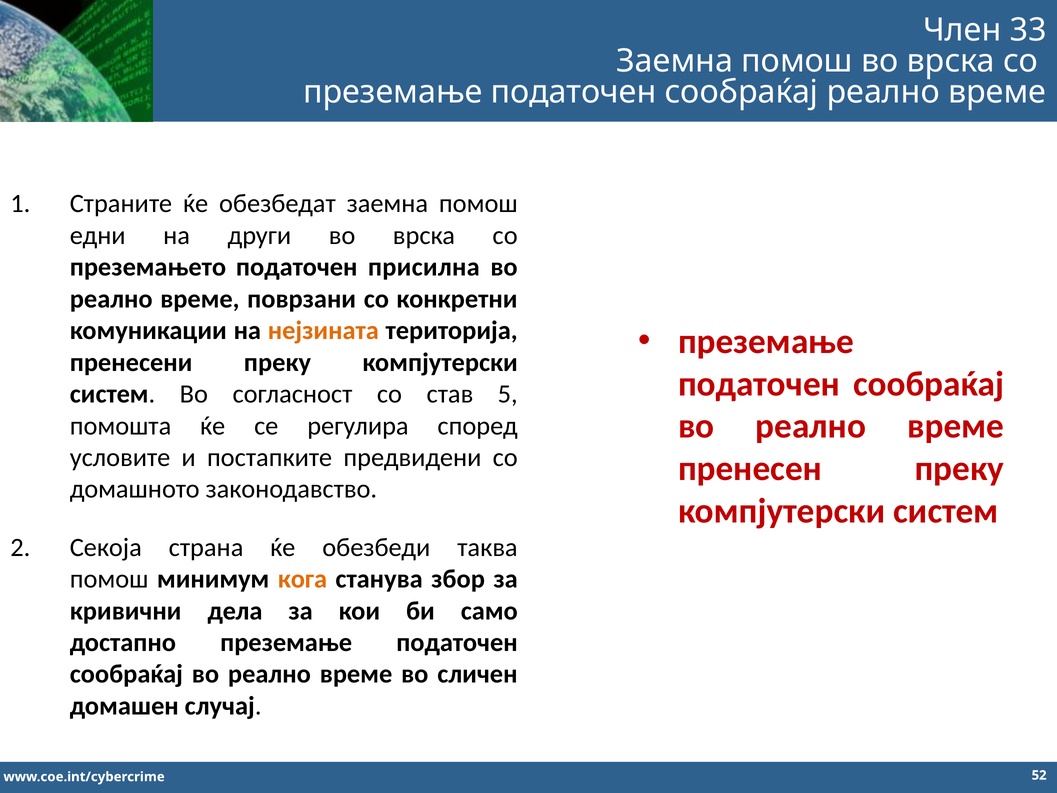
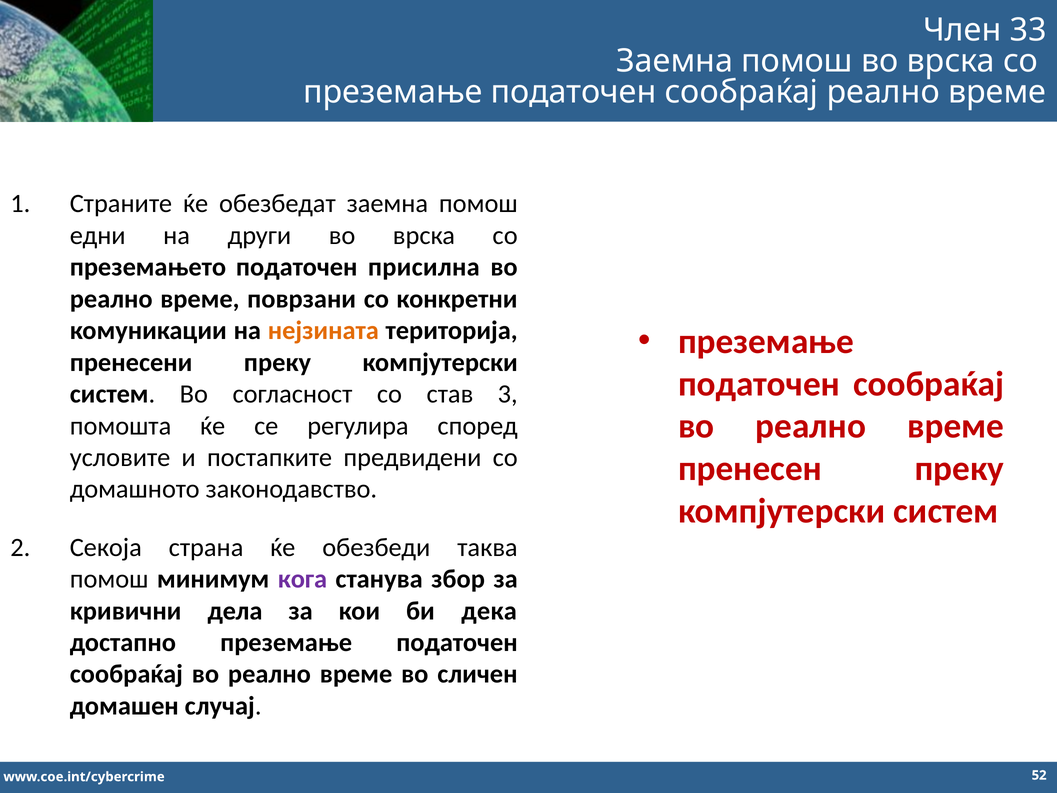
5: 5 -> 3
кога colour: orange -> purple
само: само -> дека
